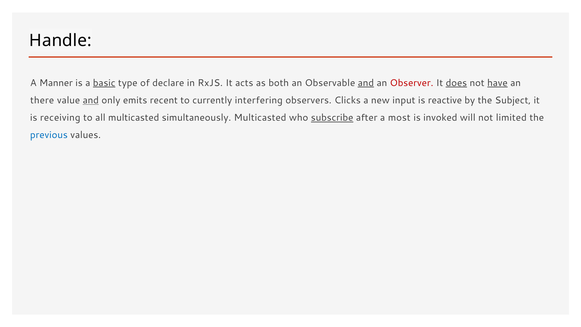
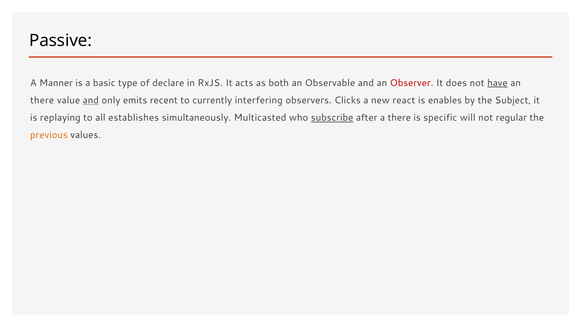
Handle: Handle -> Passive
basic underline: present -> none
and at (366, 83) underline: present -> none
does underline: present -> none
input: input -> react
reactive: reactive -> enables
receiving: receiving -> replaying
all multicasted: multicasted -> establishes
a most: most -> there
invoked: invoked -> specific
limited: limited -> regular
previous colour: blue -> orange
